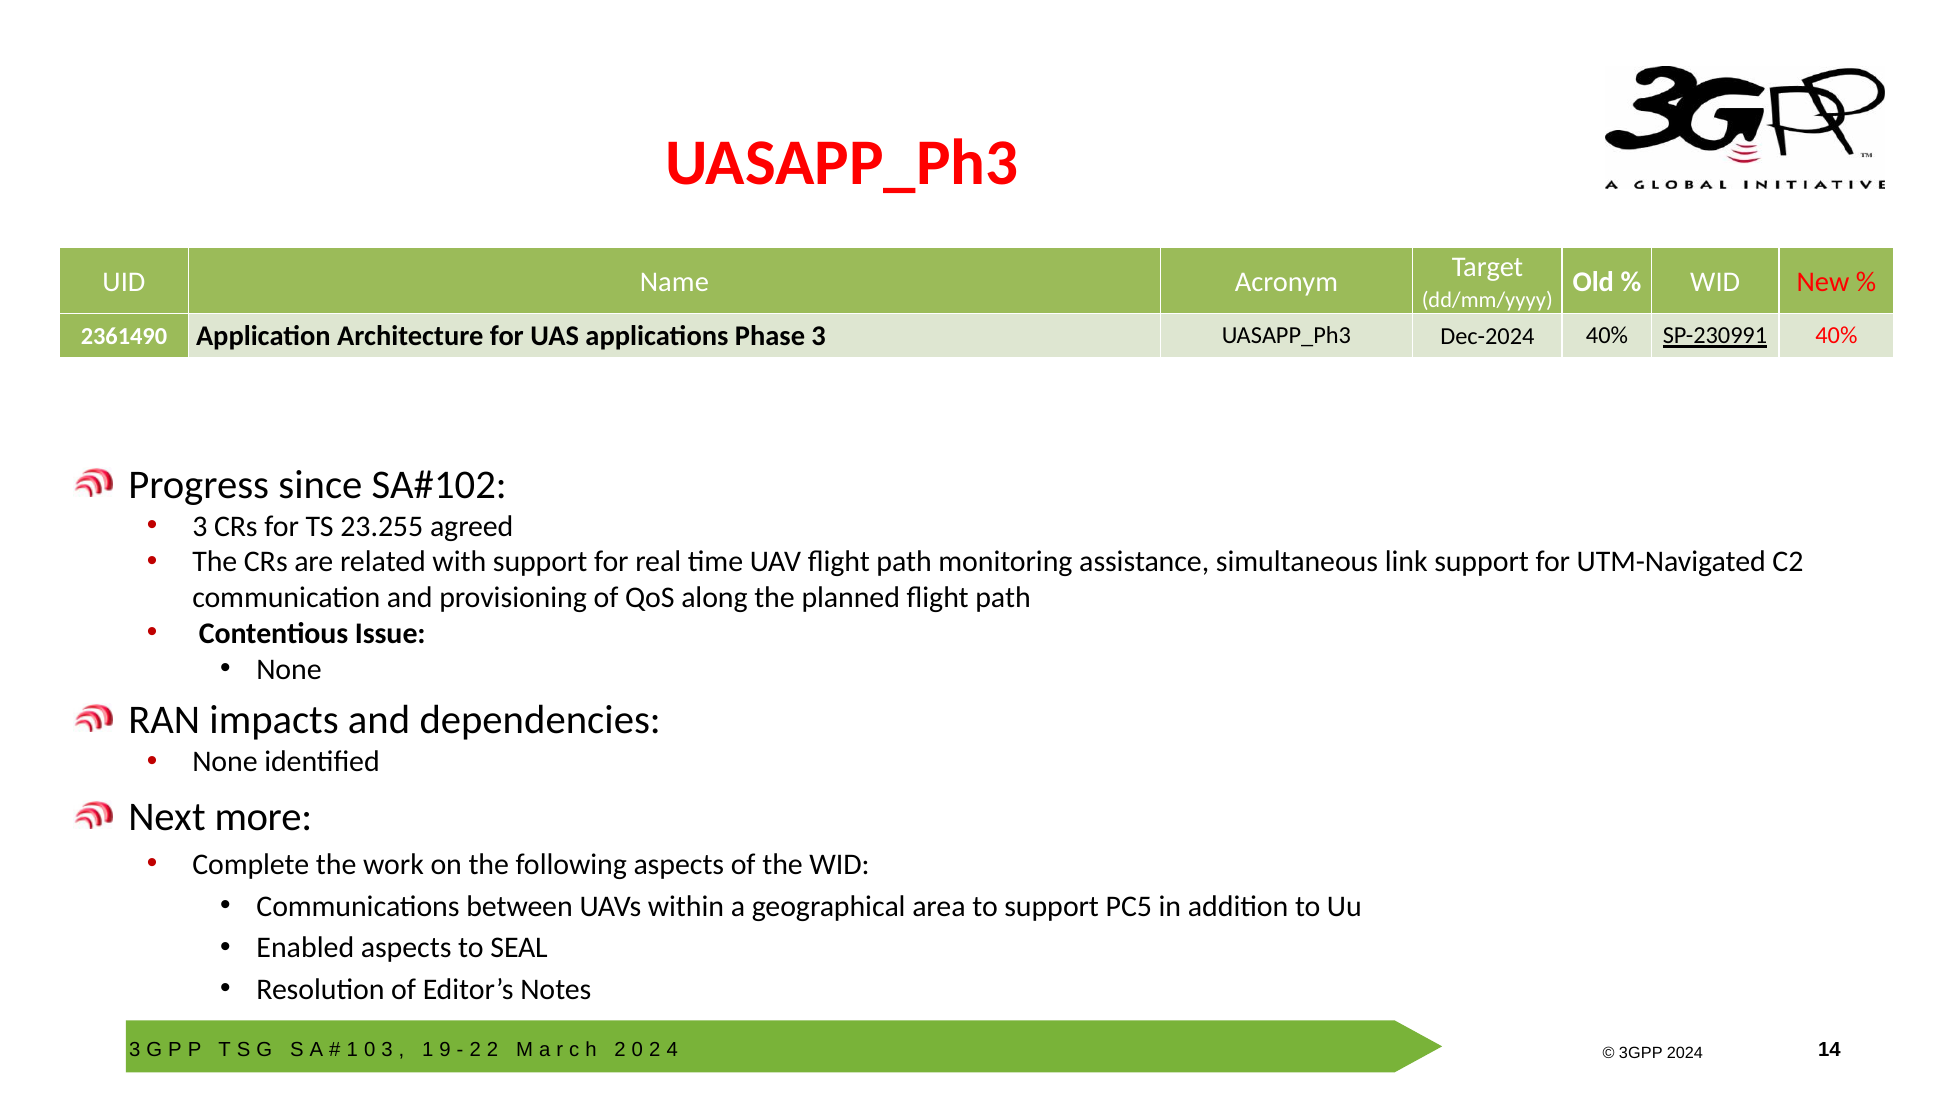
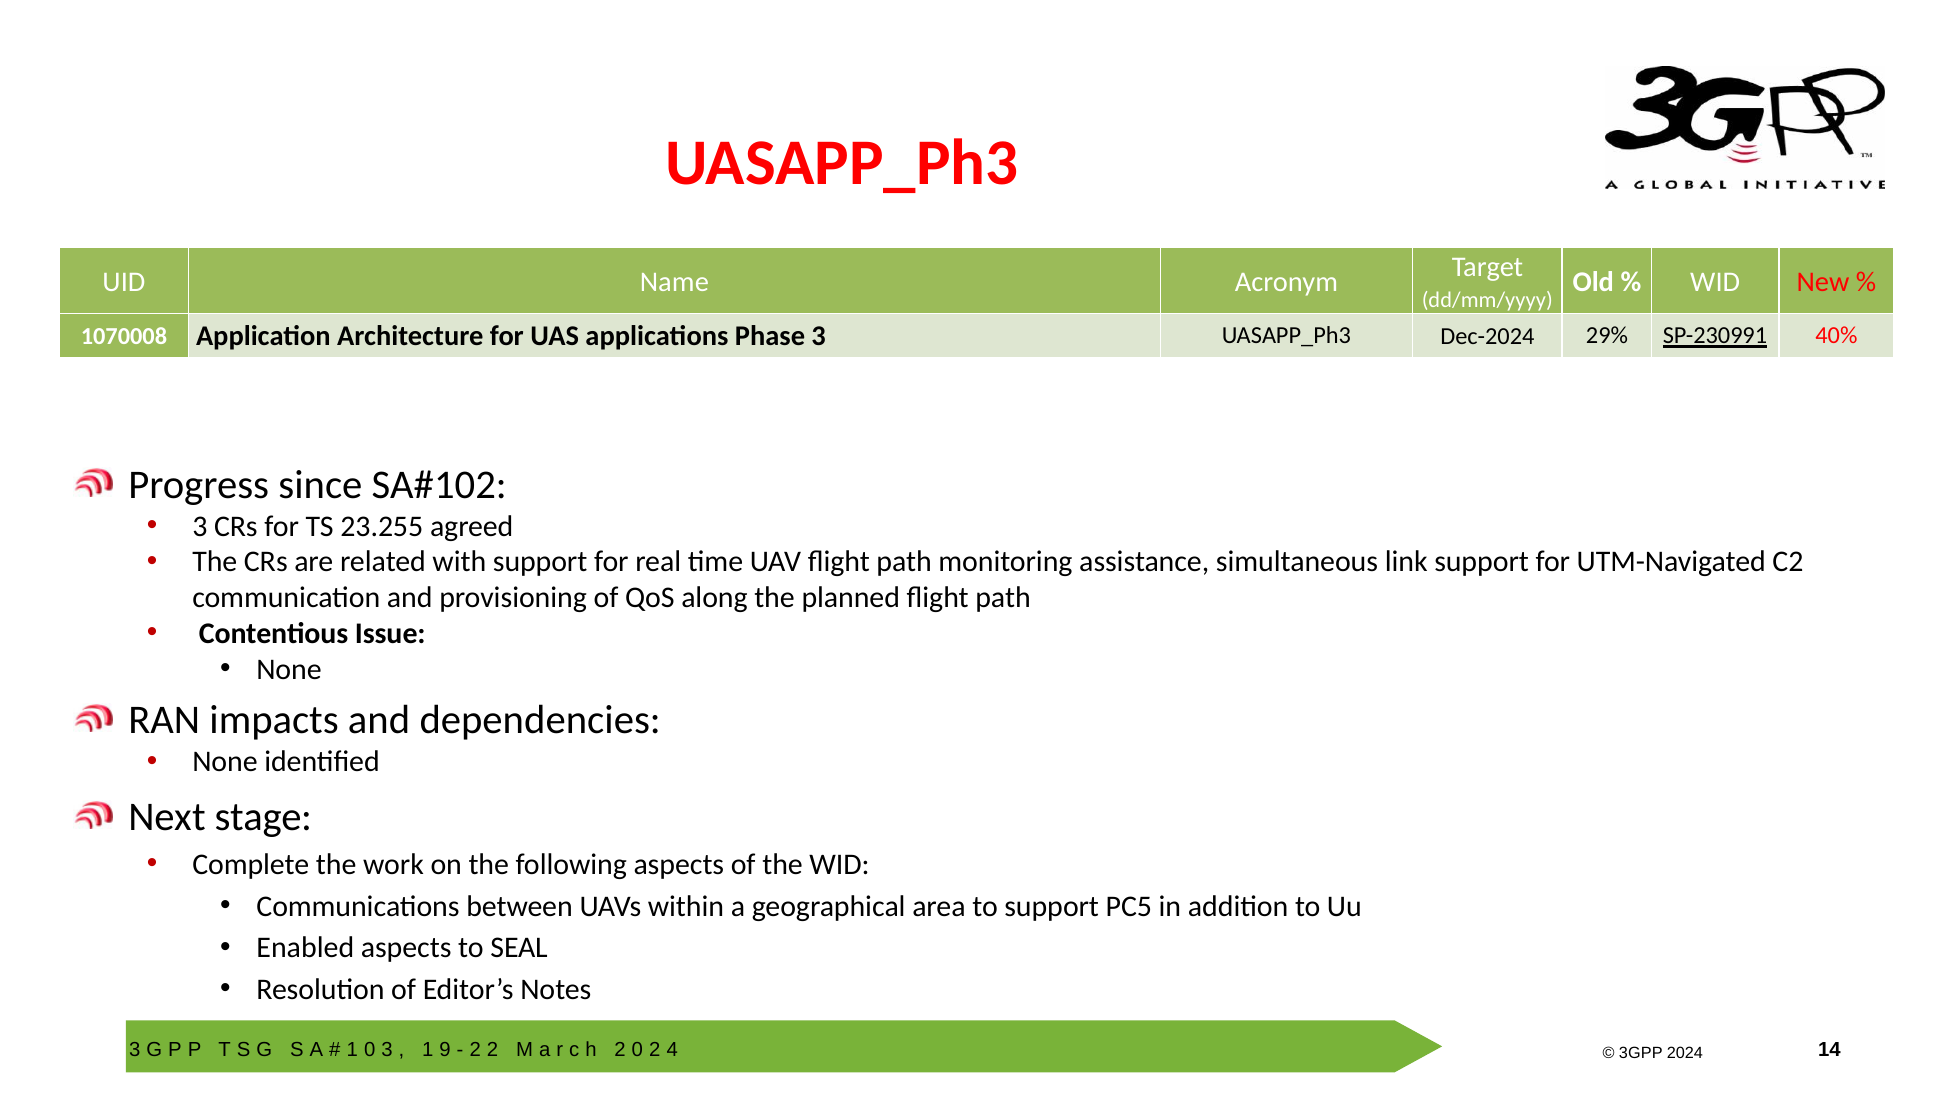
2361490: 2361490 -> 1070008
Dec-2024 40%: 40% -> 29%
more: more -> stage
